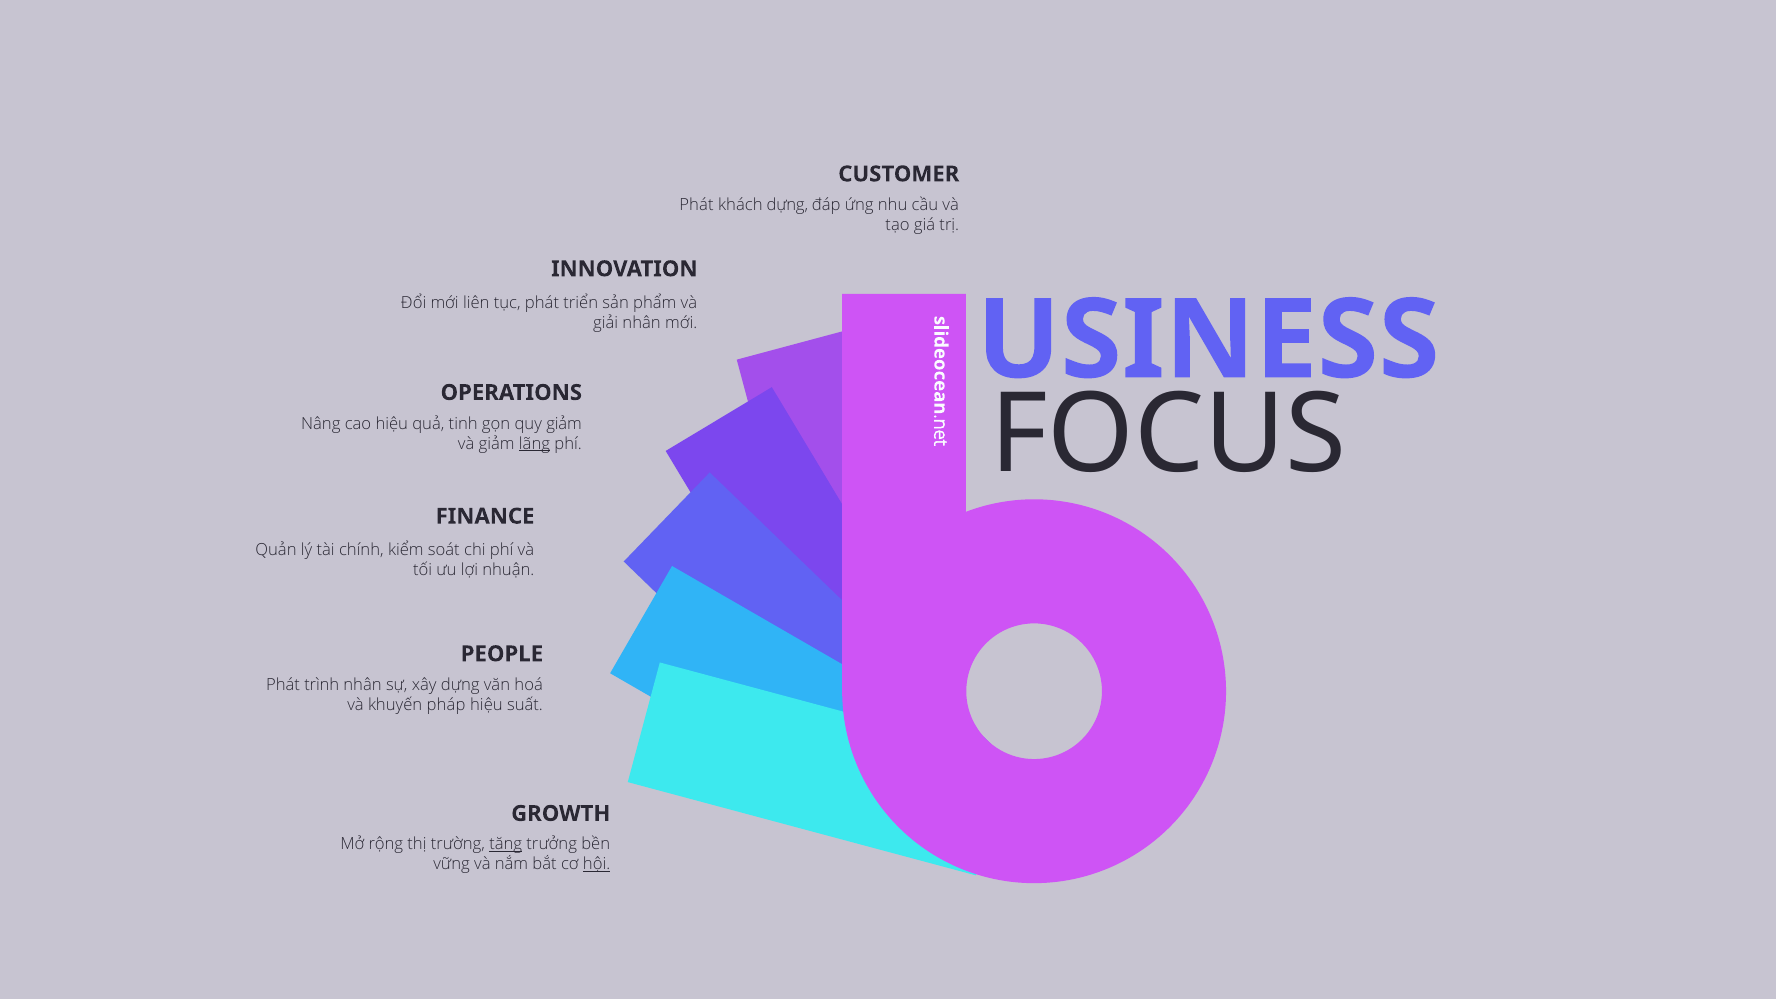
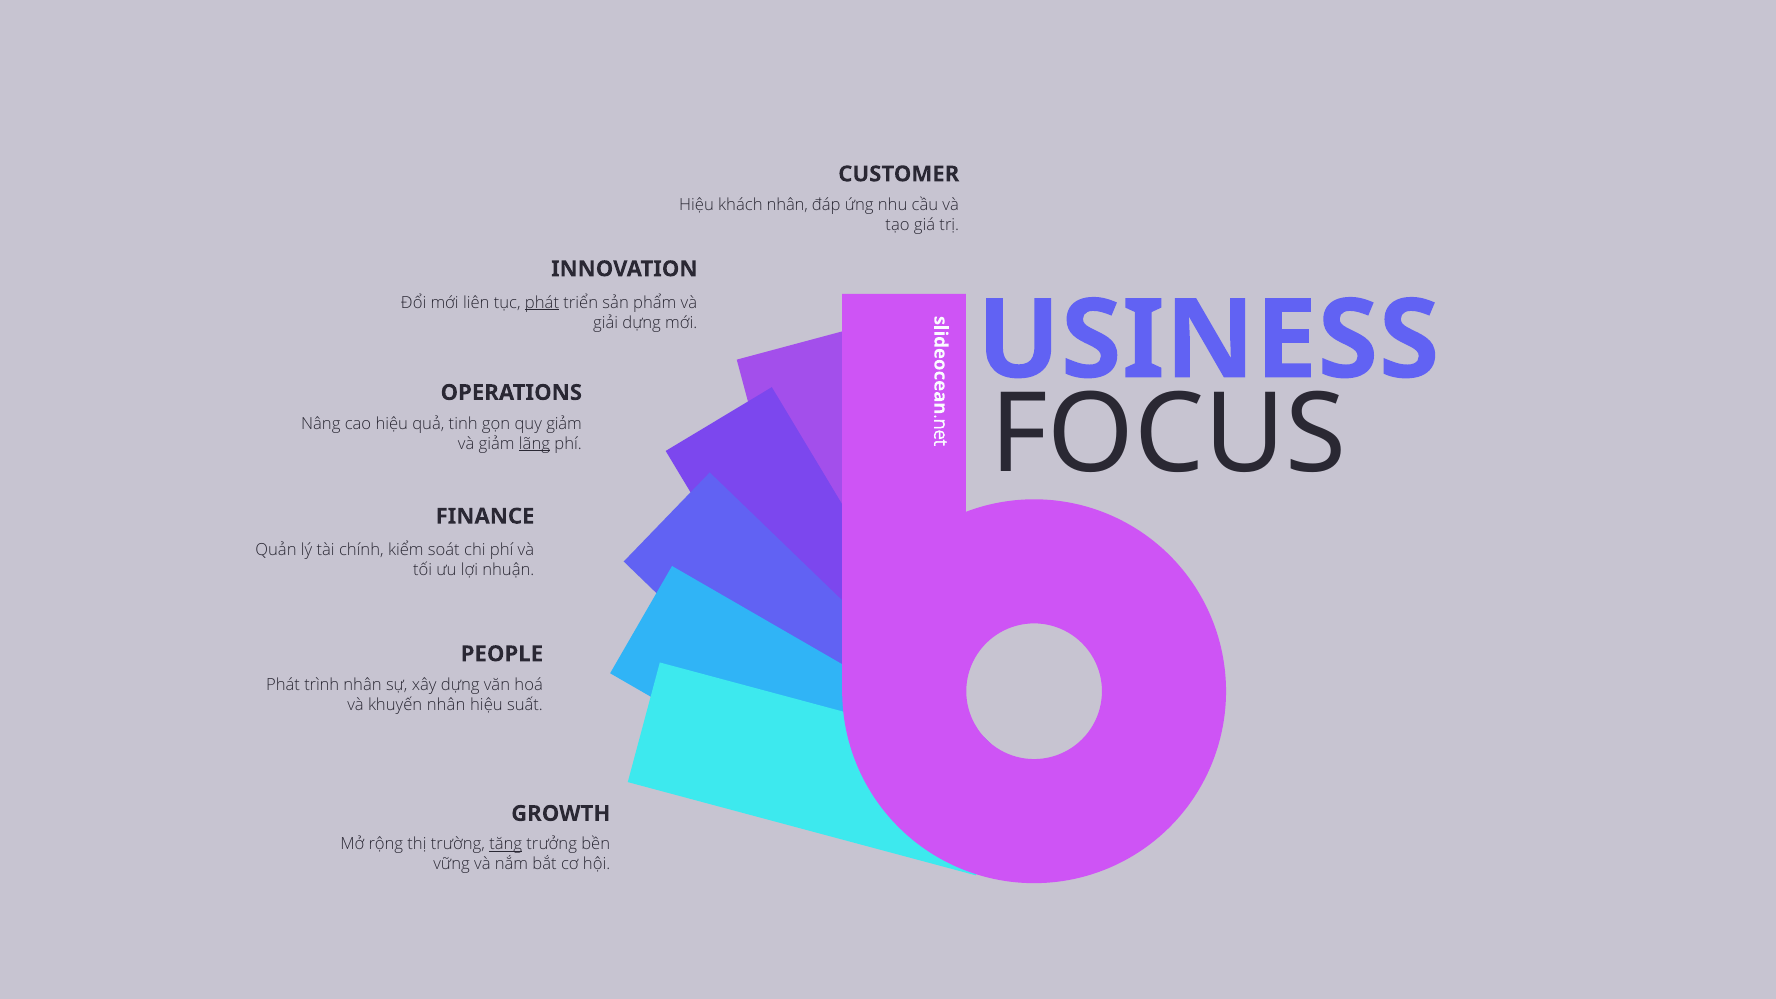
Phát at (696, 205): Phát -> Hiệu
khách dựng: dựng -> nhân
phát at (542, 303) underline: none -> present
giải nhân: nhân -> dựng
khuyến pháp: pháp -> nhân
hội underline: present -> none
